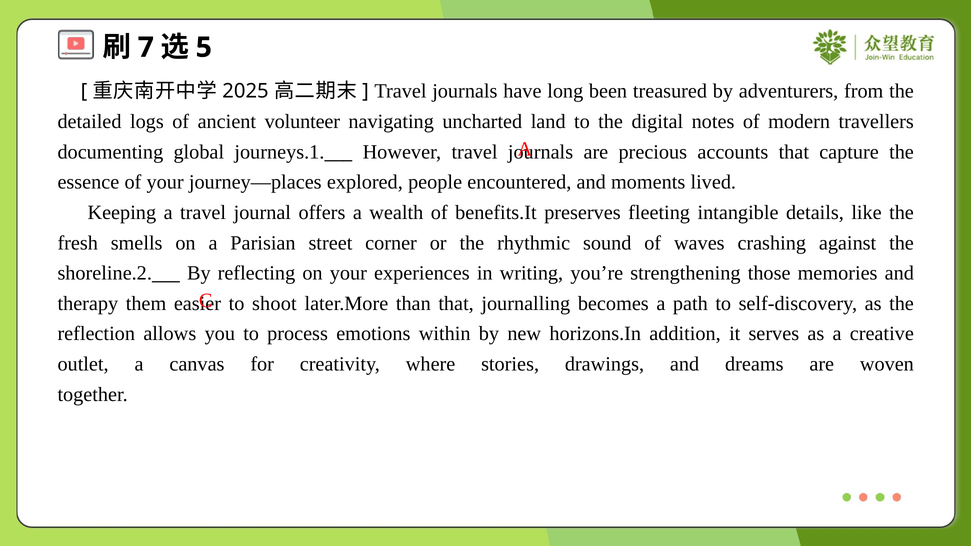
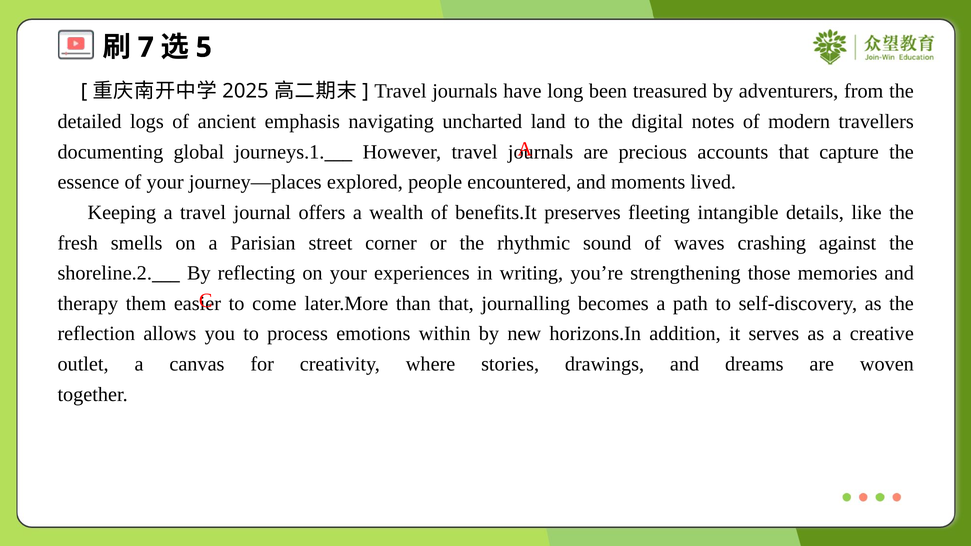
volunteer: volunteer -> emphasis
shoot: shoot -> come
